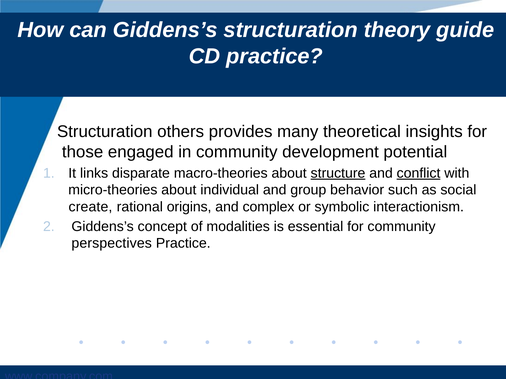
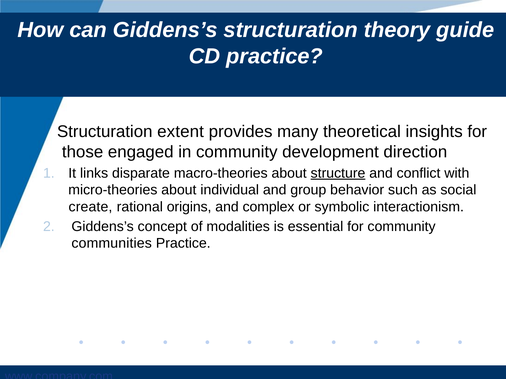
others: others -> extent
potential: potential -> direction
conflict underline: present -> none
perspectives: perspectives -> communities
